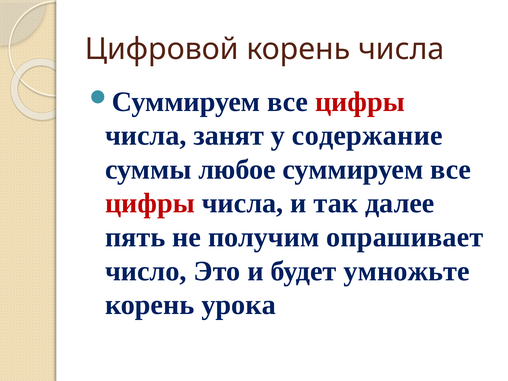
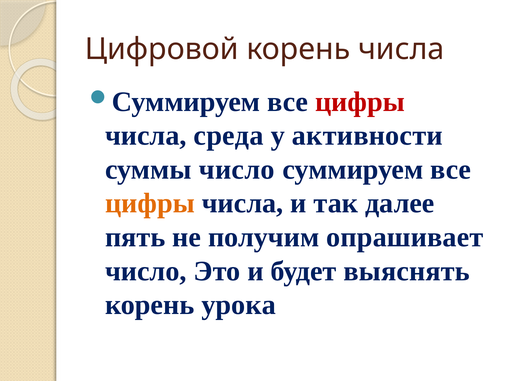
занят: занят -> среда
содержание: содержание -> активности
суммы любое: любое -> число
цифры at (150, 203) colour: red -> orange
умножьте: умножьте -> выяснять
